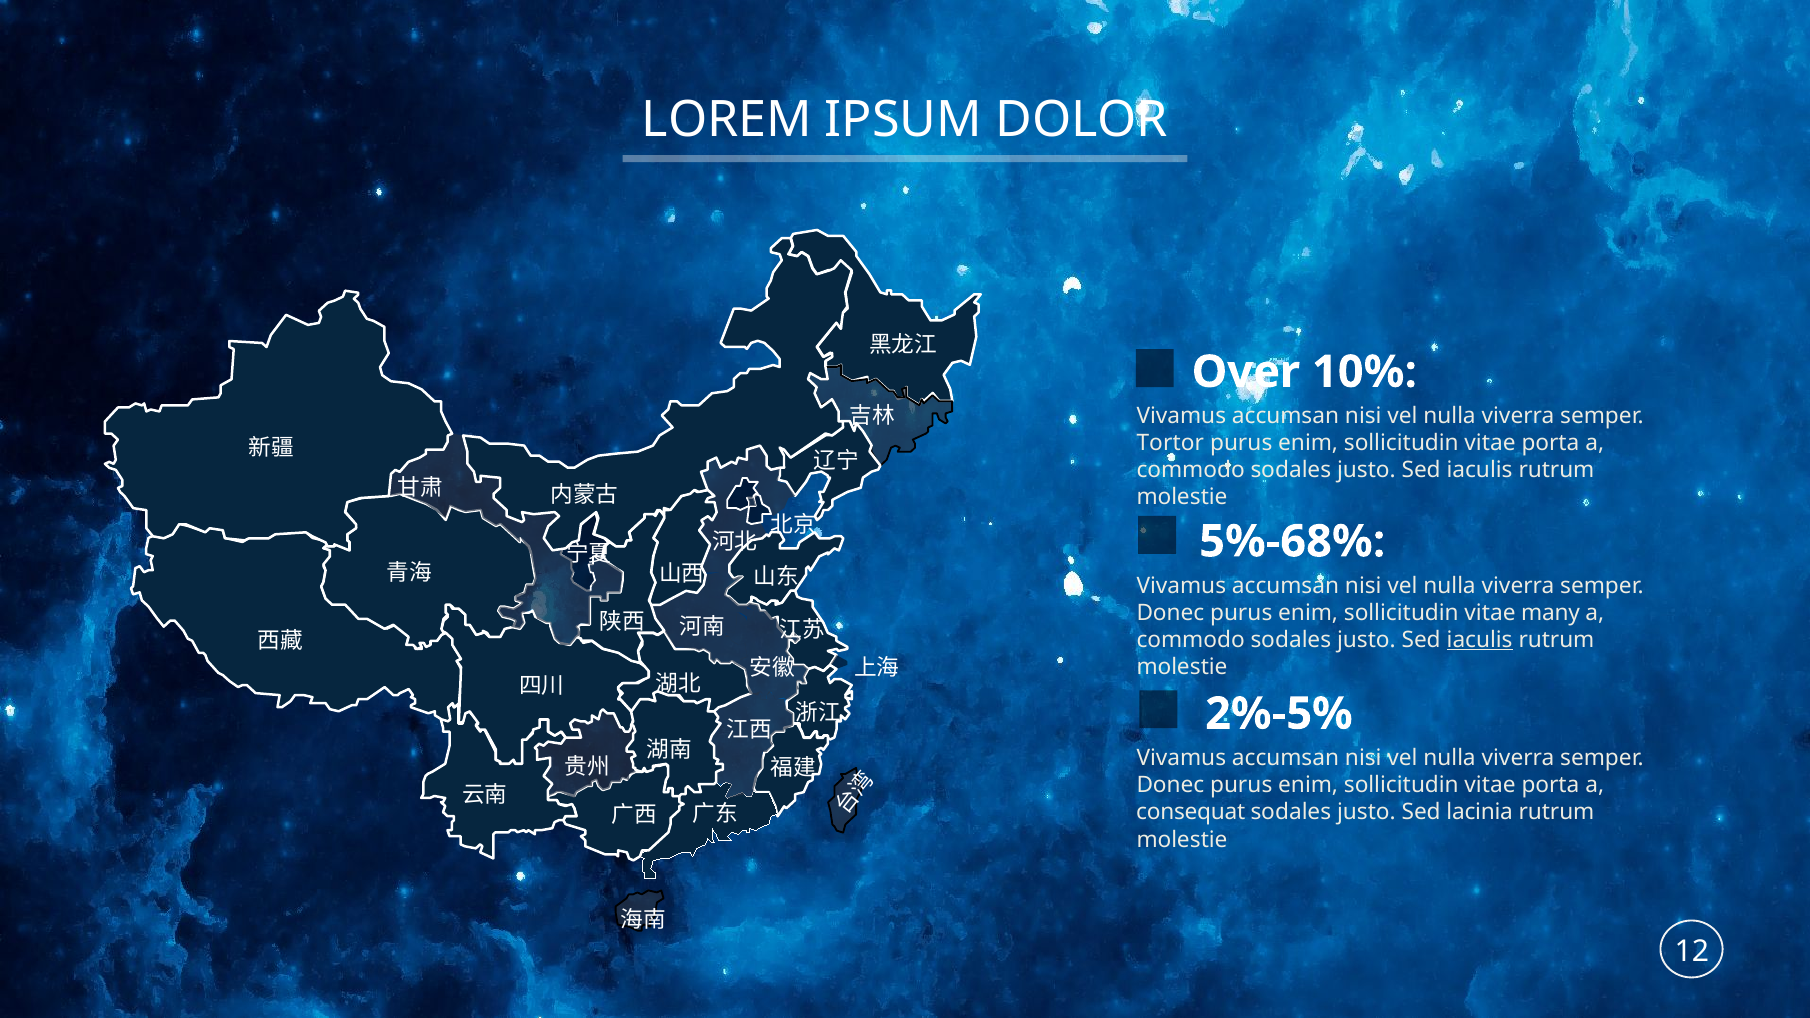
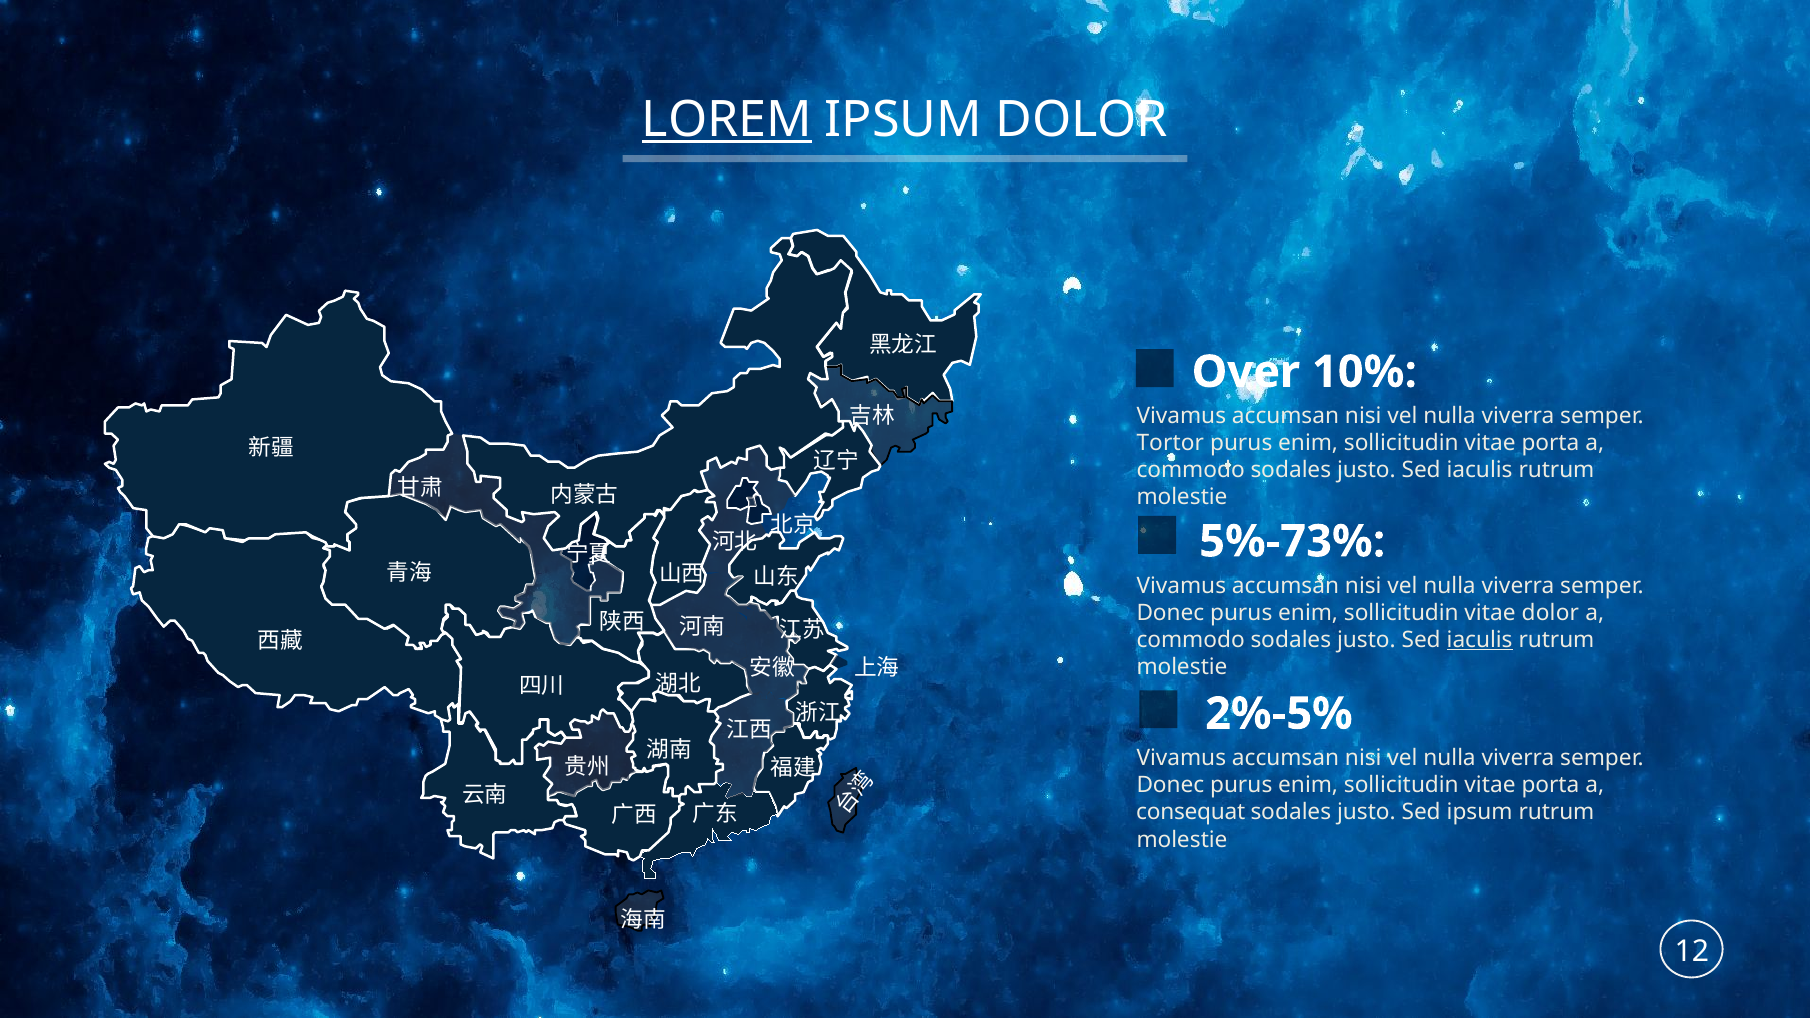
LOREM underline: none -> present
5%-68%: 5%-68% -> 5%-73%
vitae many: many -> dolor
Sed lacinia: lacinia -> ipsum
